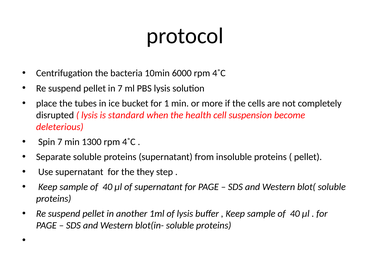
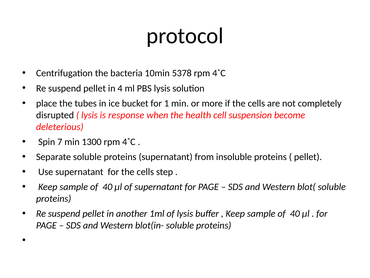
6000: 6000 -> 5378
in 7: 7 -> 4
standard: standard -> response
for the they: they -> cells
